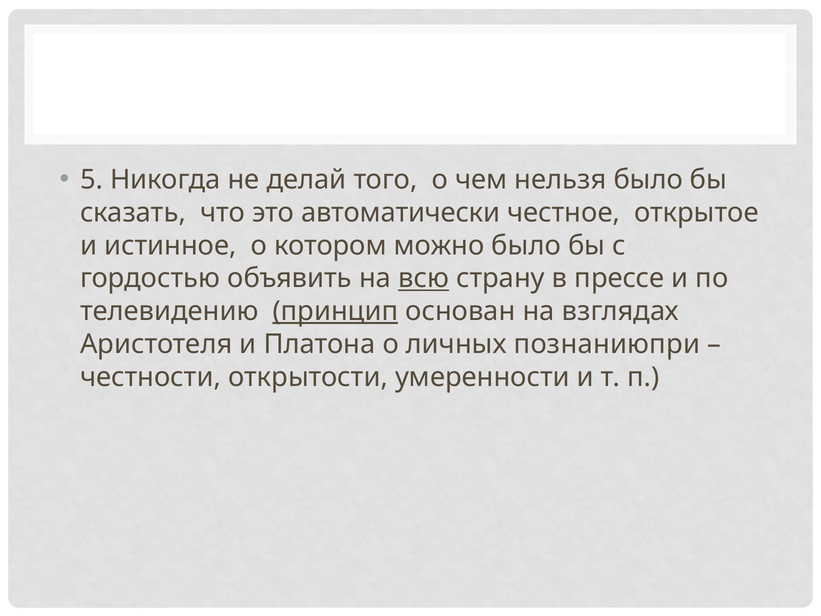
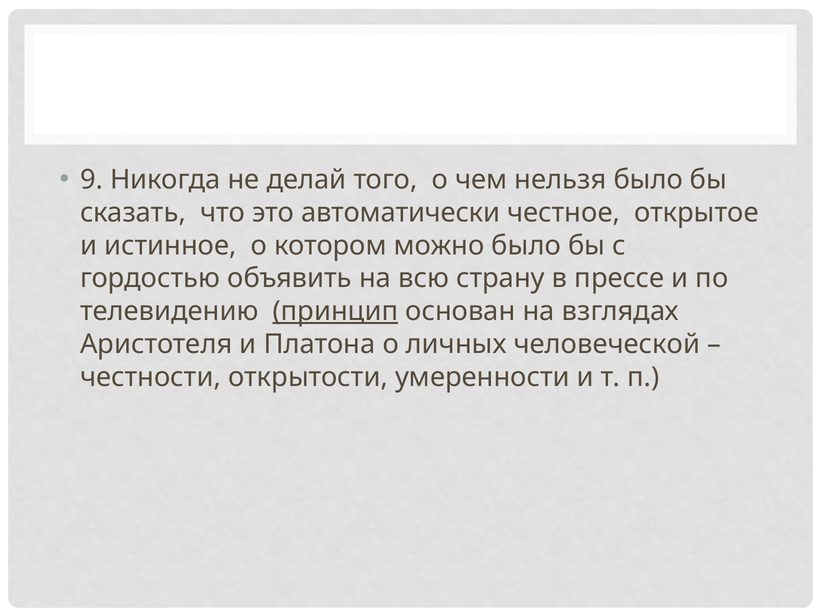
5: 5 -> 9
всю underline: present -> none
познаниюпри: познаниюпри -> человеческой
